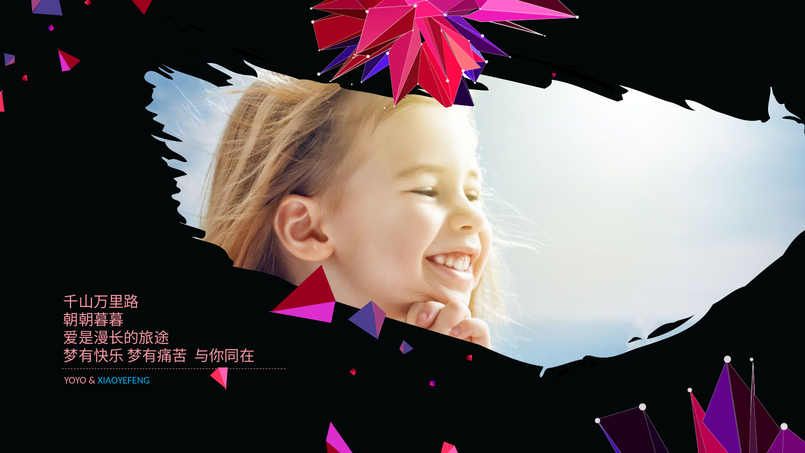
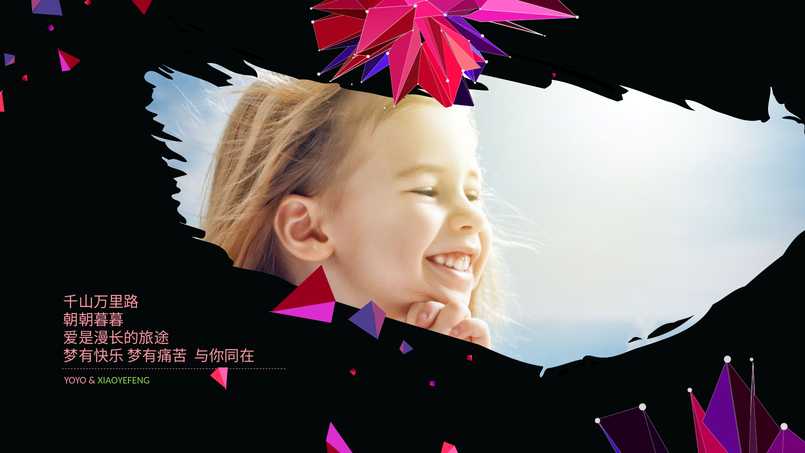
XIAOYEFENG colour: light blue -> light green
